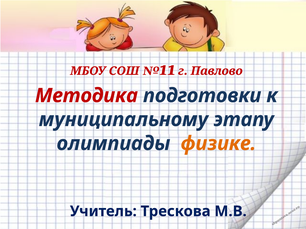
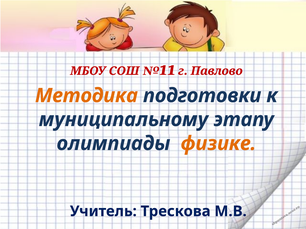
Методика colour: red -> orange
